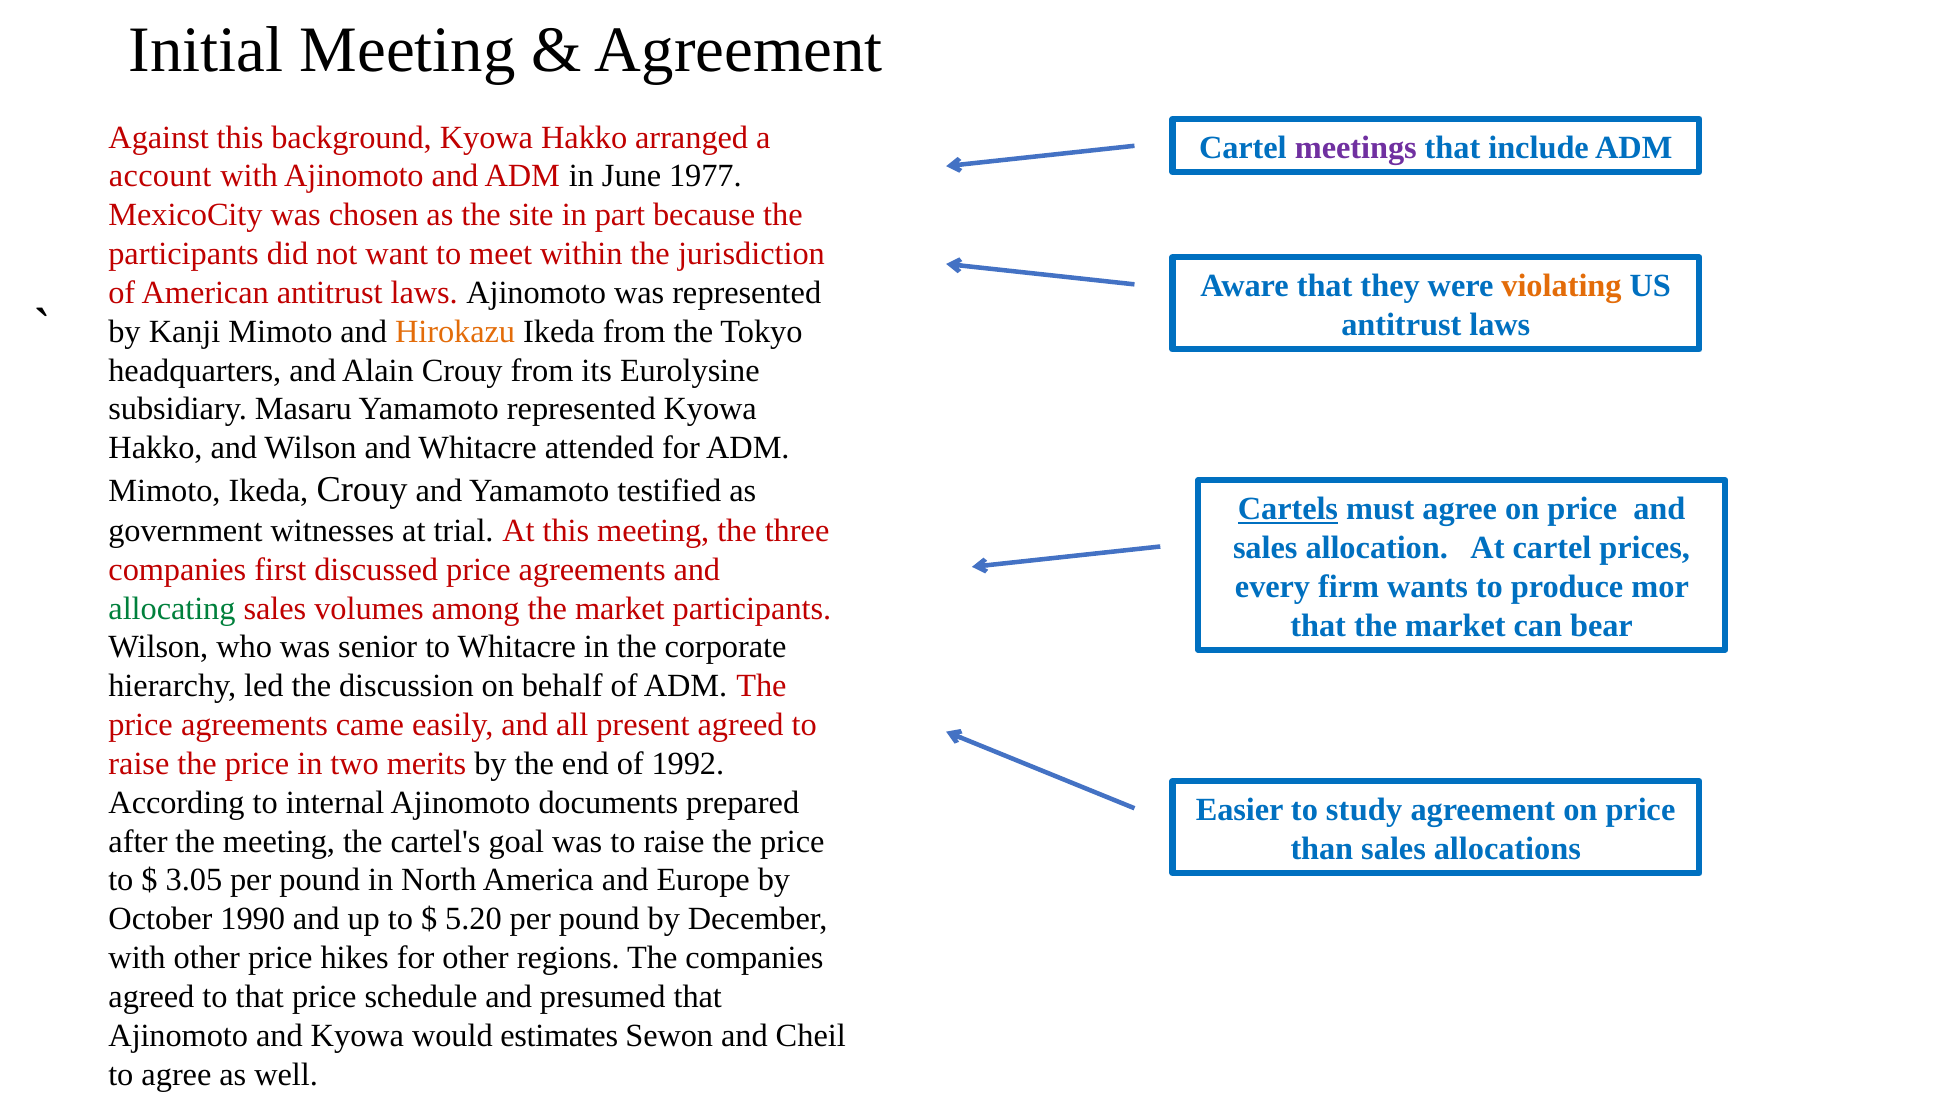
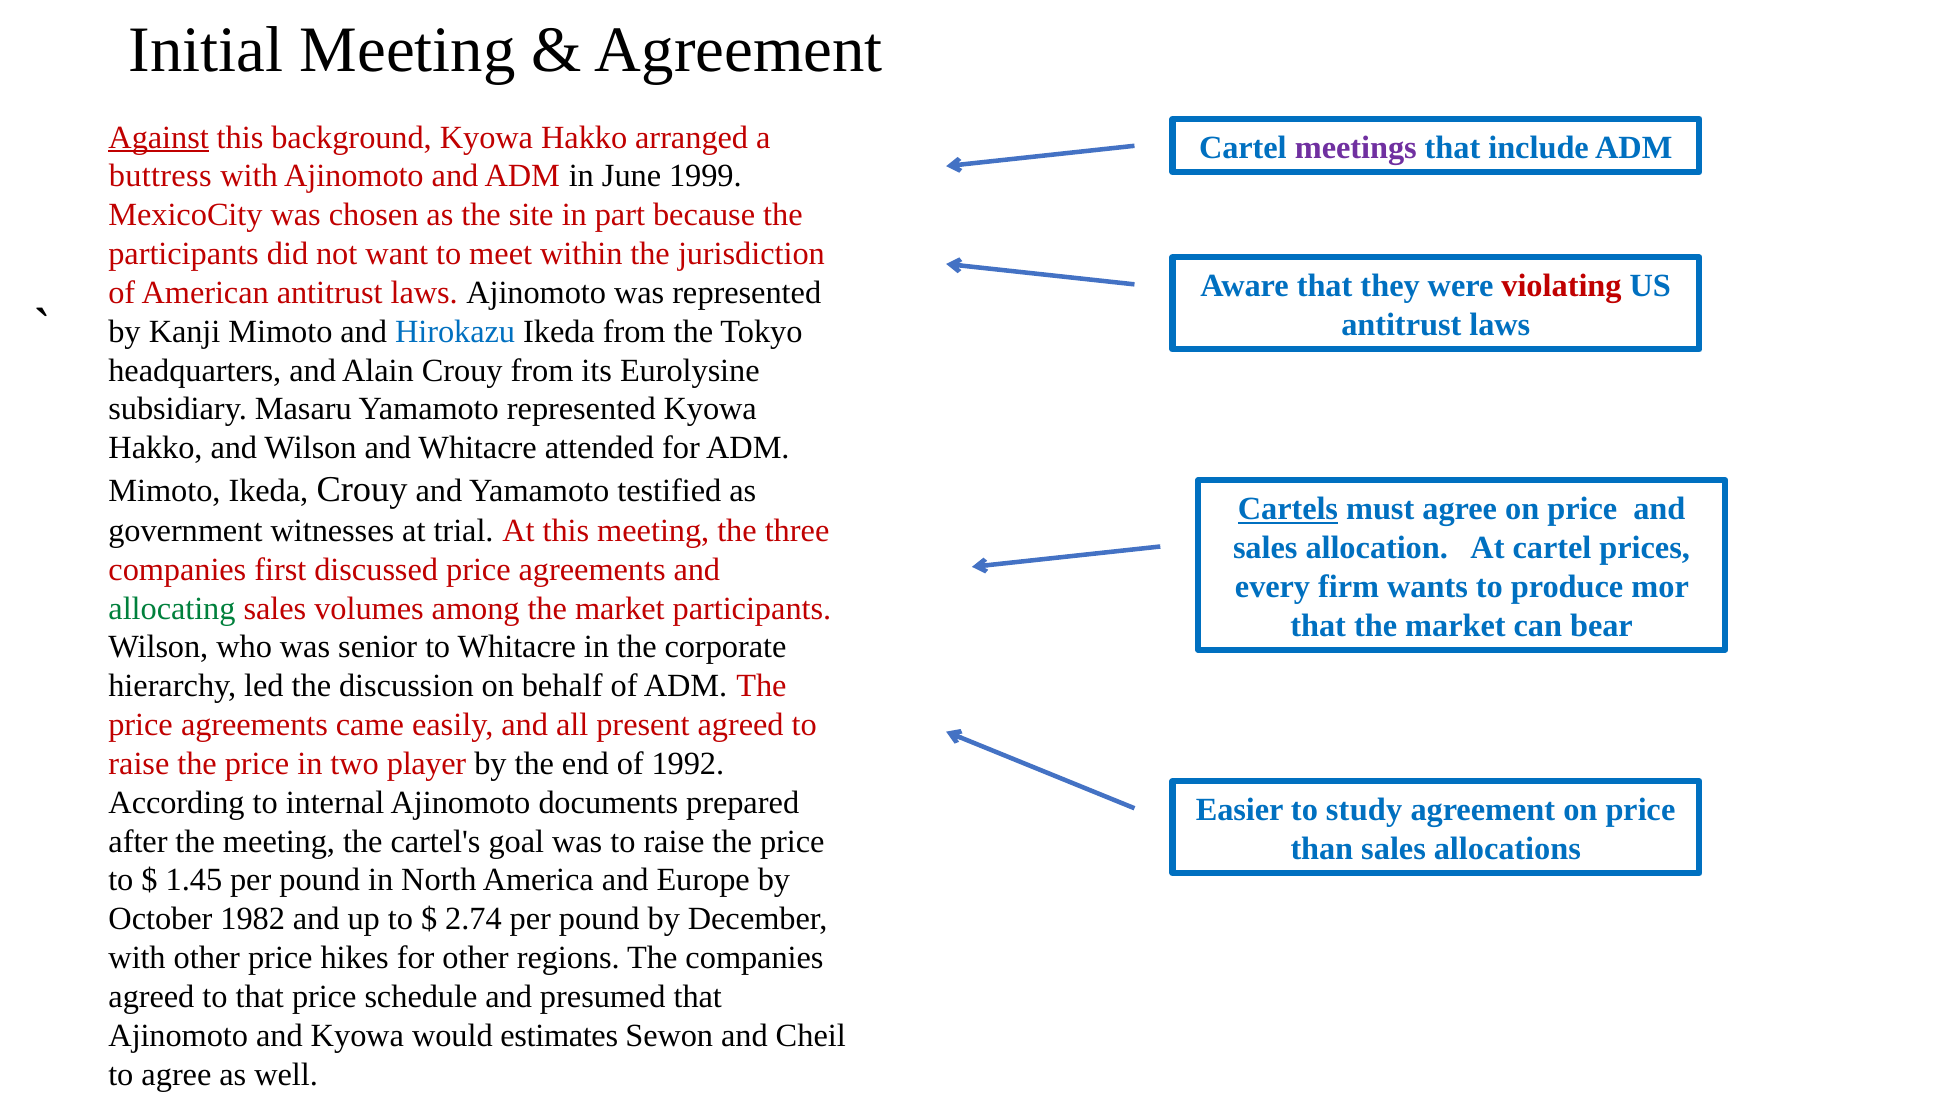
Against underline: none -> present
account: account -> buttress
1977: 1977 -> 1999
violating colour: orange -> red
Hirokazu colour: orange -> blue
merits: merits -> player
3.05: 3.05 -> 1.45
1990: 1990 -> 1982
5.20: 5.20 -> 2.74
